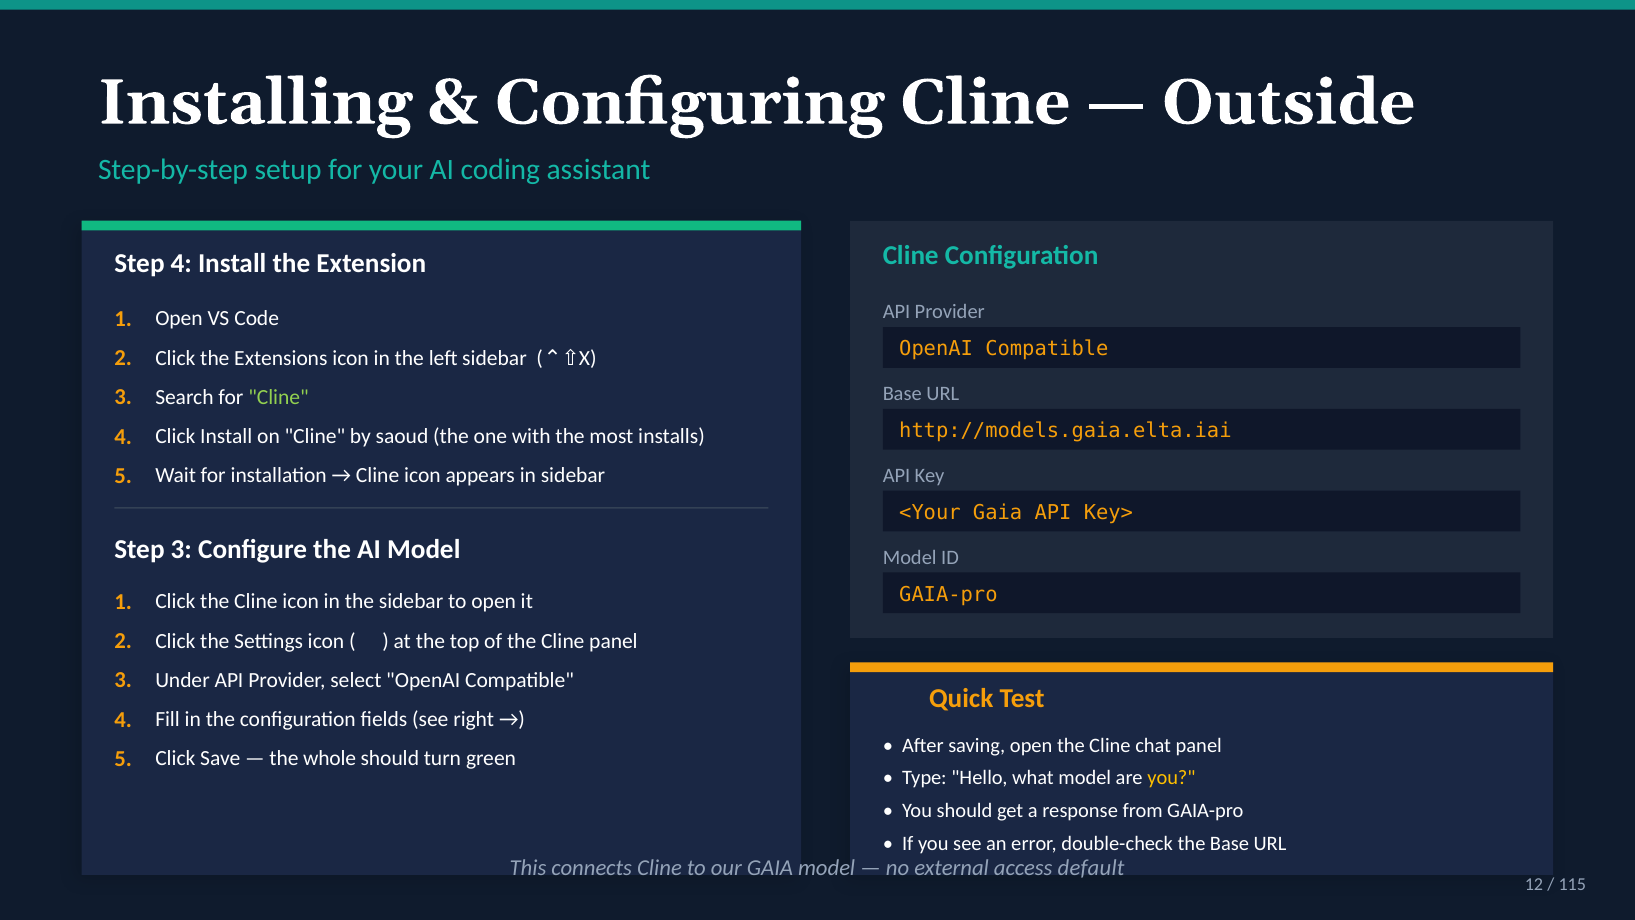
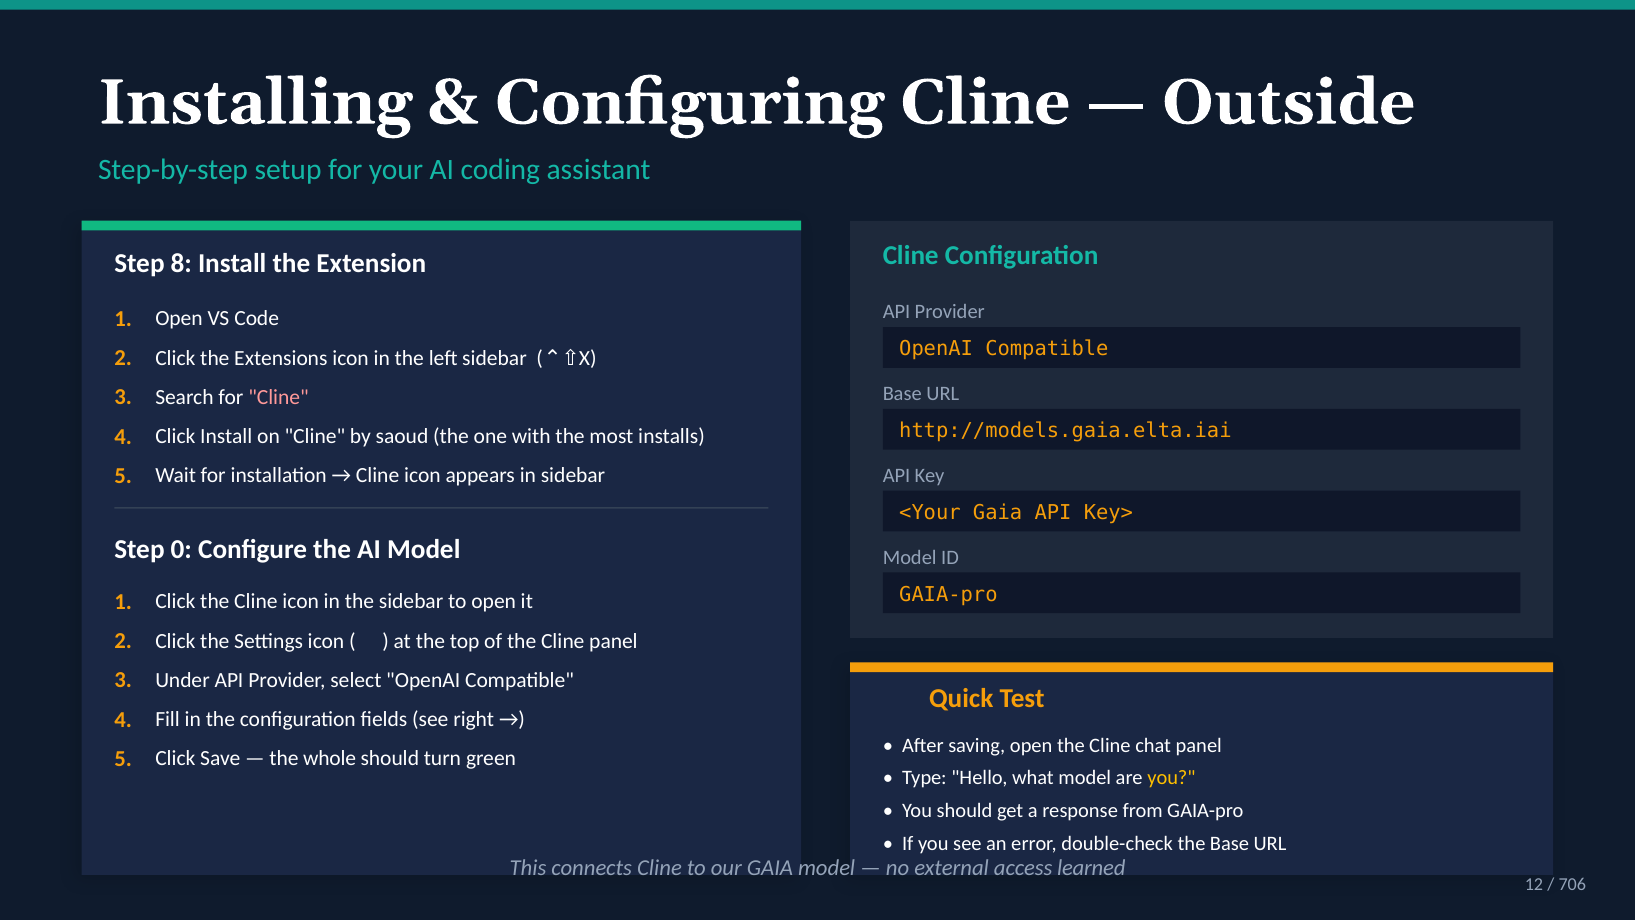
Step 4: 4 -> 8
Cline at (279, 397) colour: light green -> pink
Step 3: 3 -> 0
default: default -> learned
115: 115 -> 706
